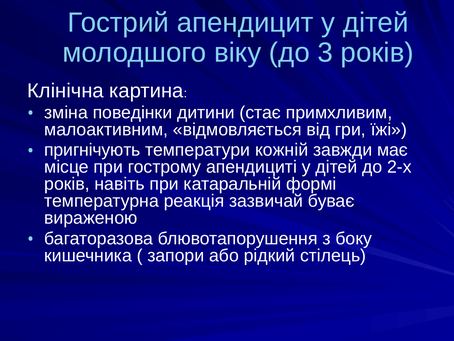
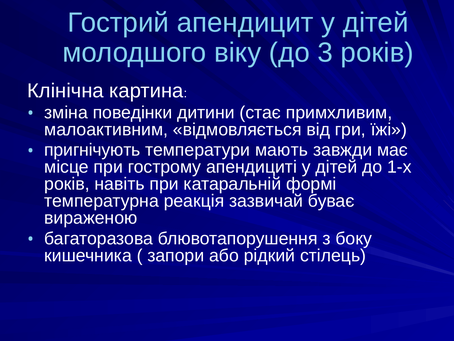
кожній: кожній -> мають
2-х: 2-х -> 1-х
